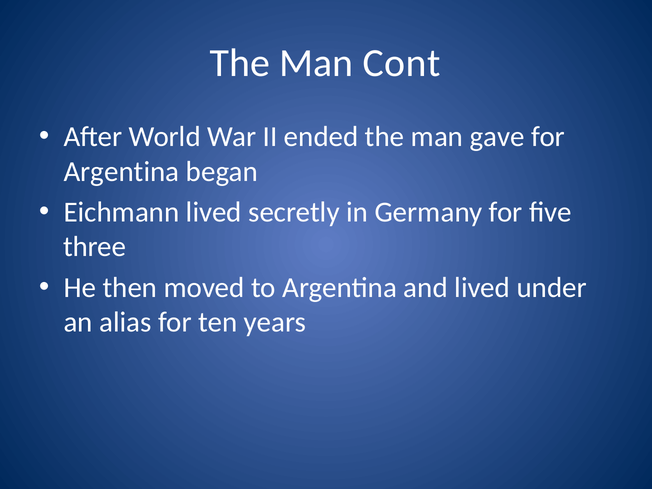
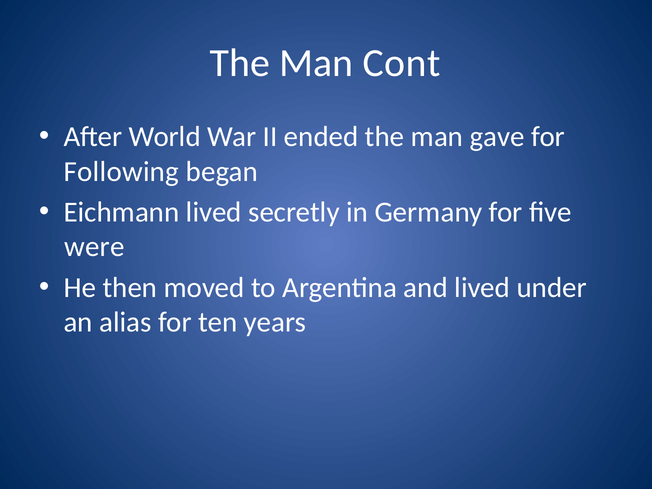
Argentina at (121, 172): Argentina -> Following
three: three -> were
